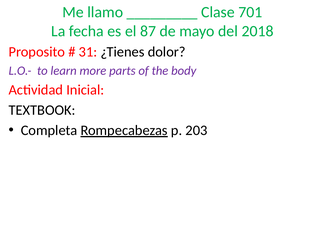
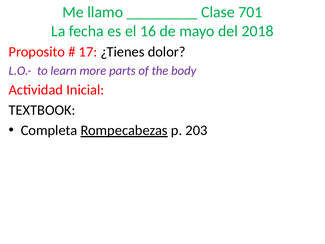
87: 87 -> 16
31: 31 -> 17
